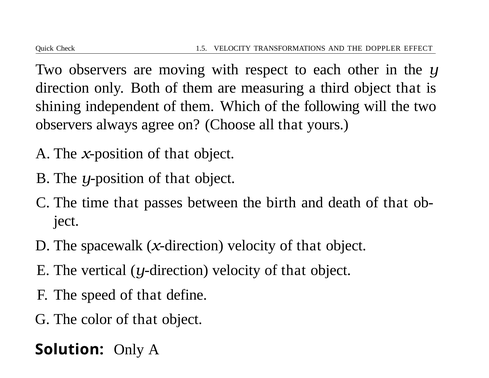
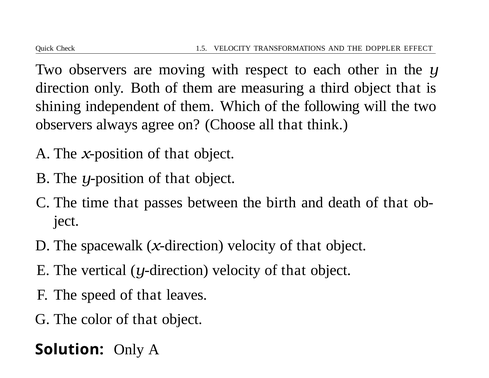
yours: yours -> think
define: define -> leaves
